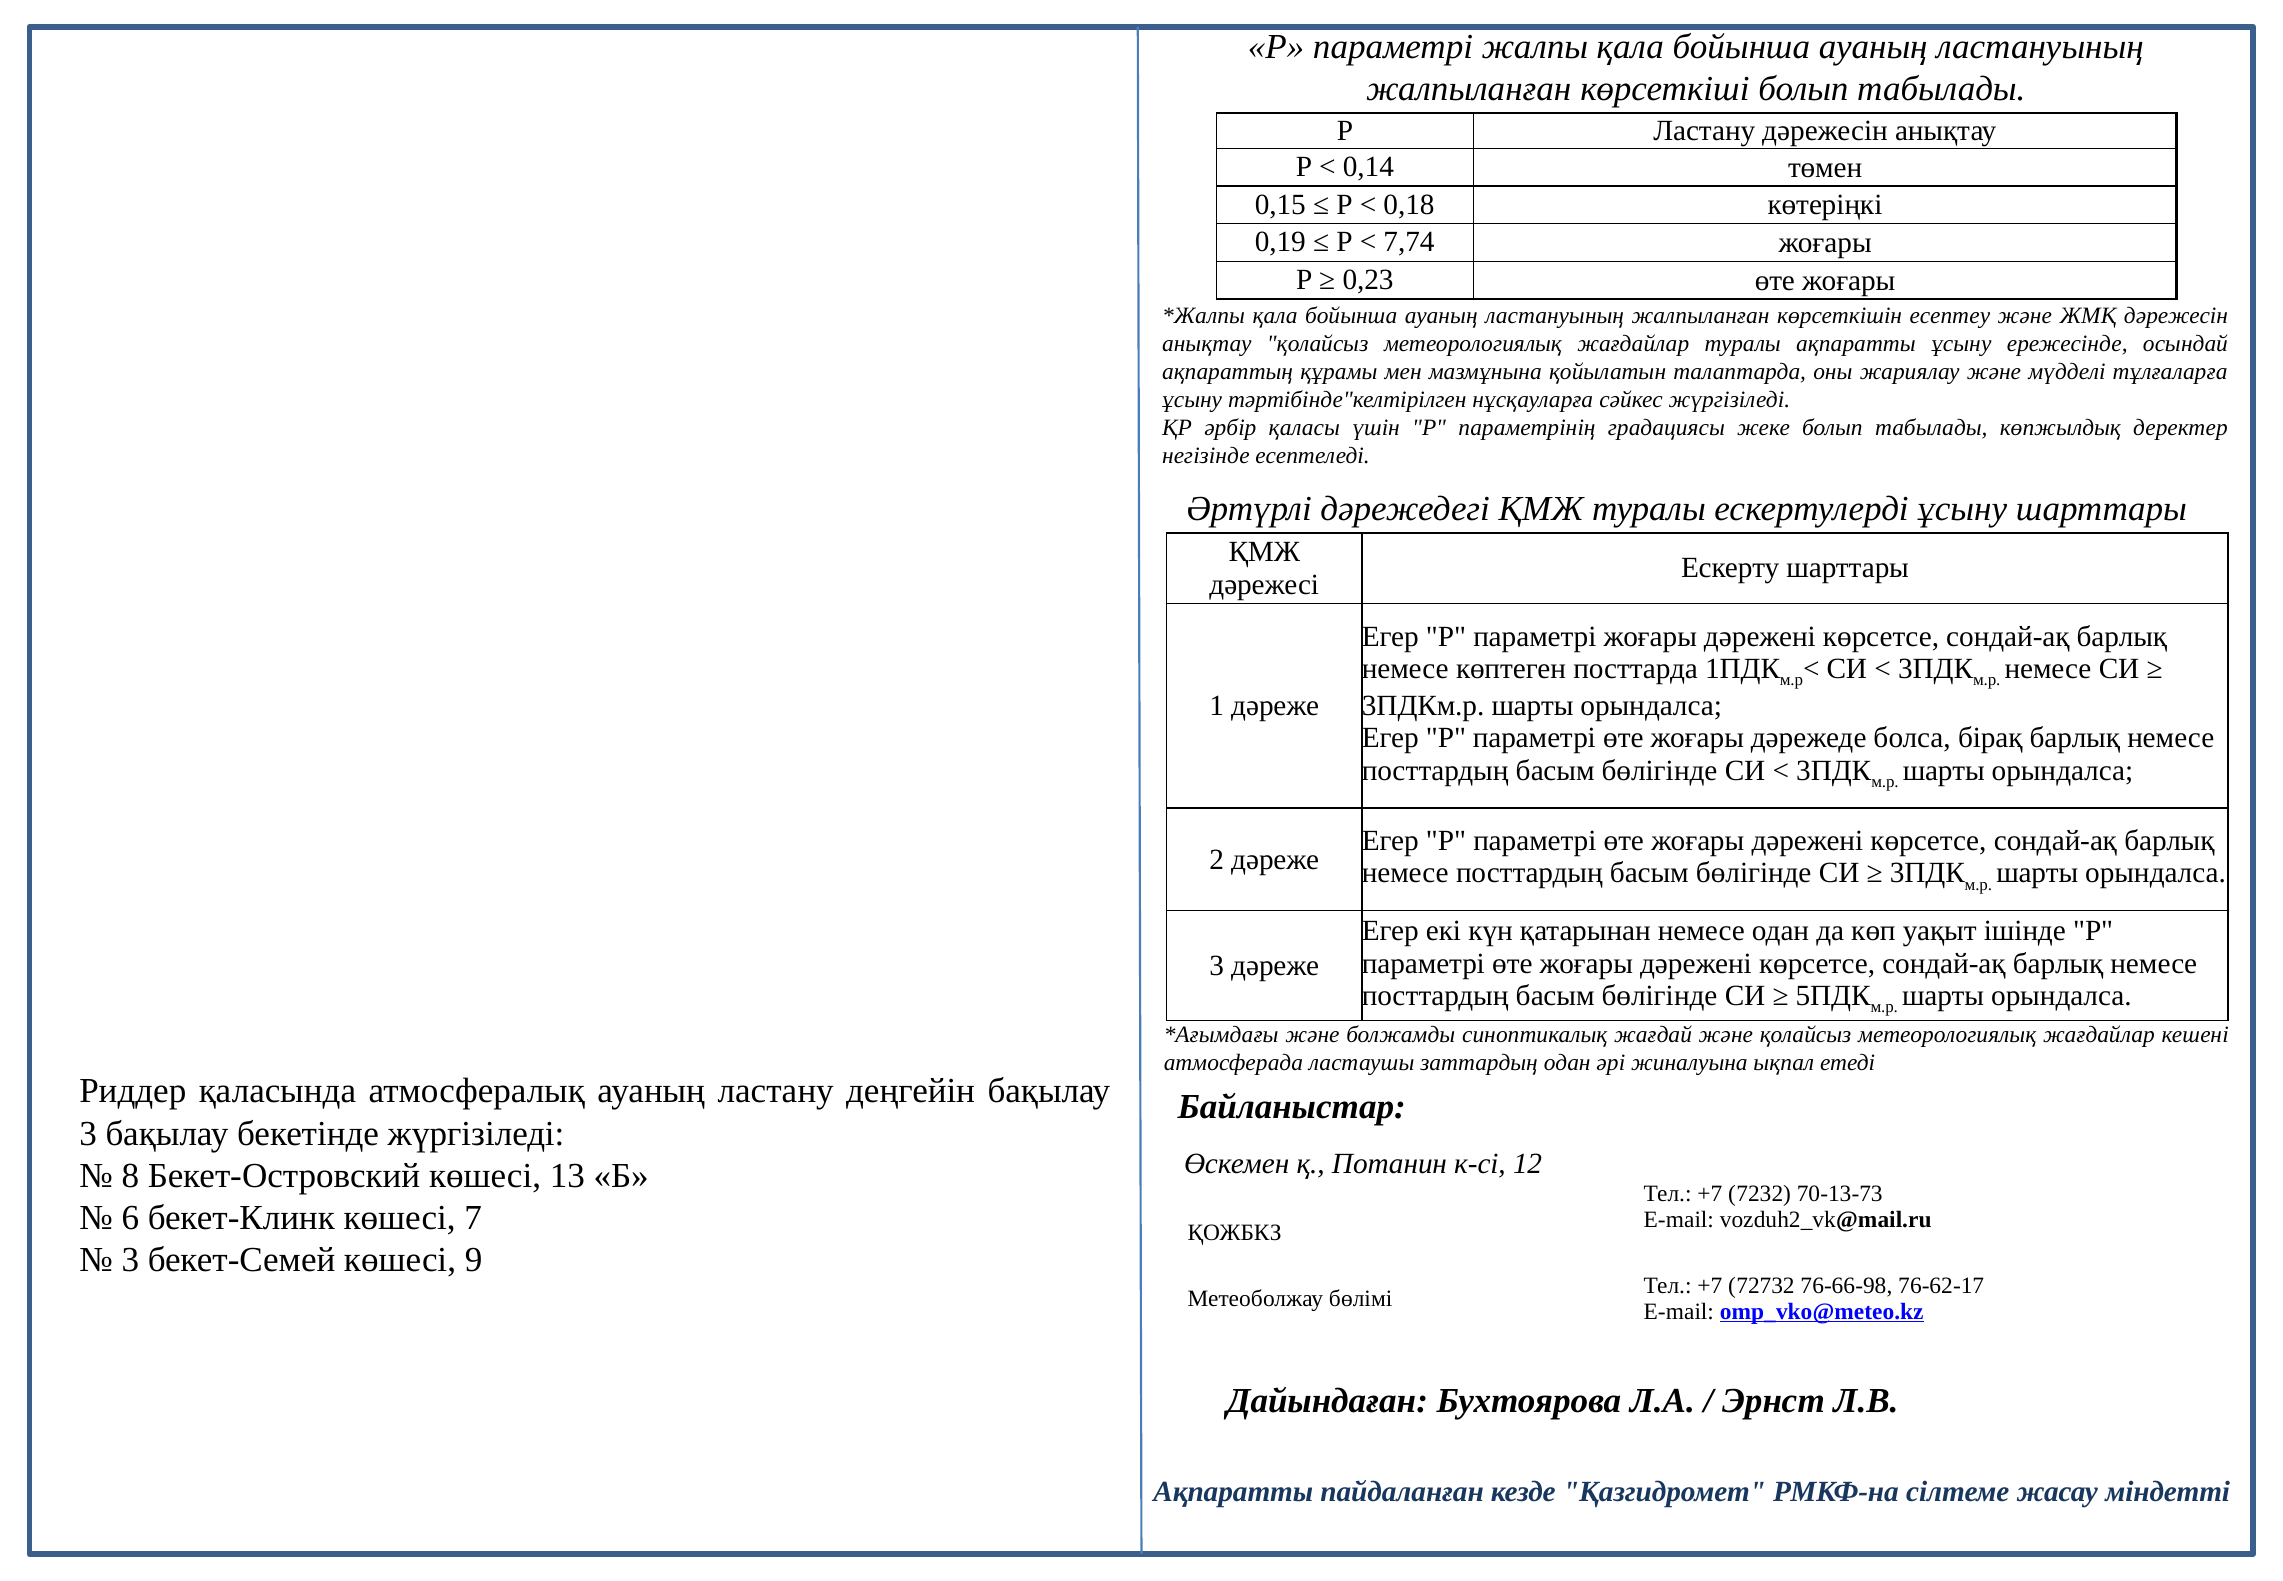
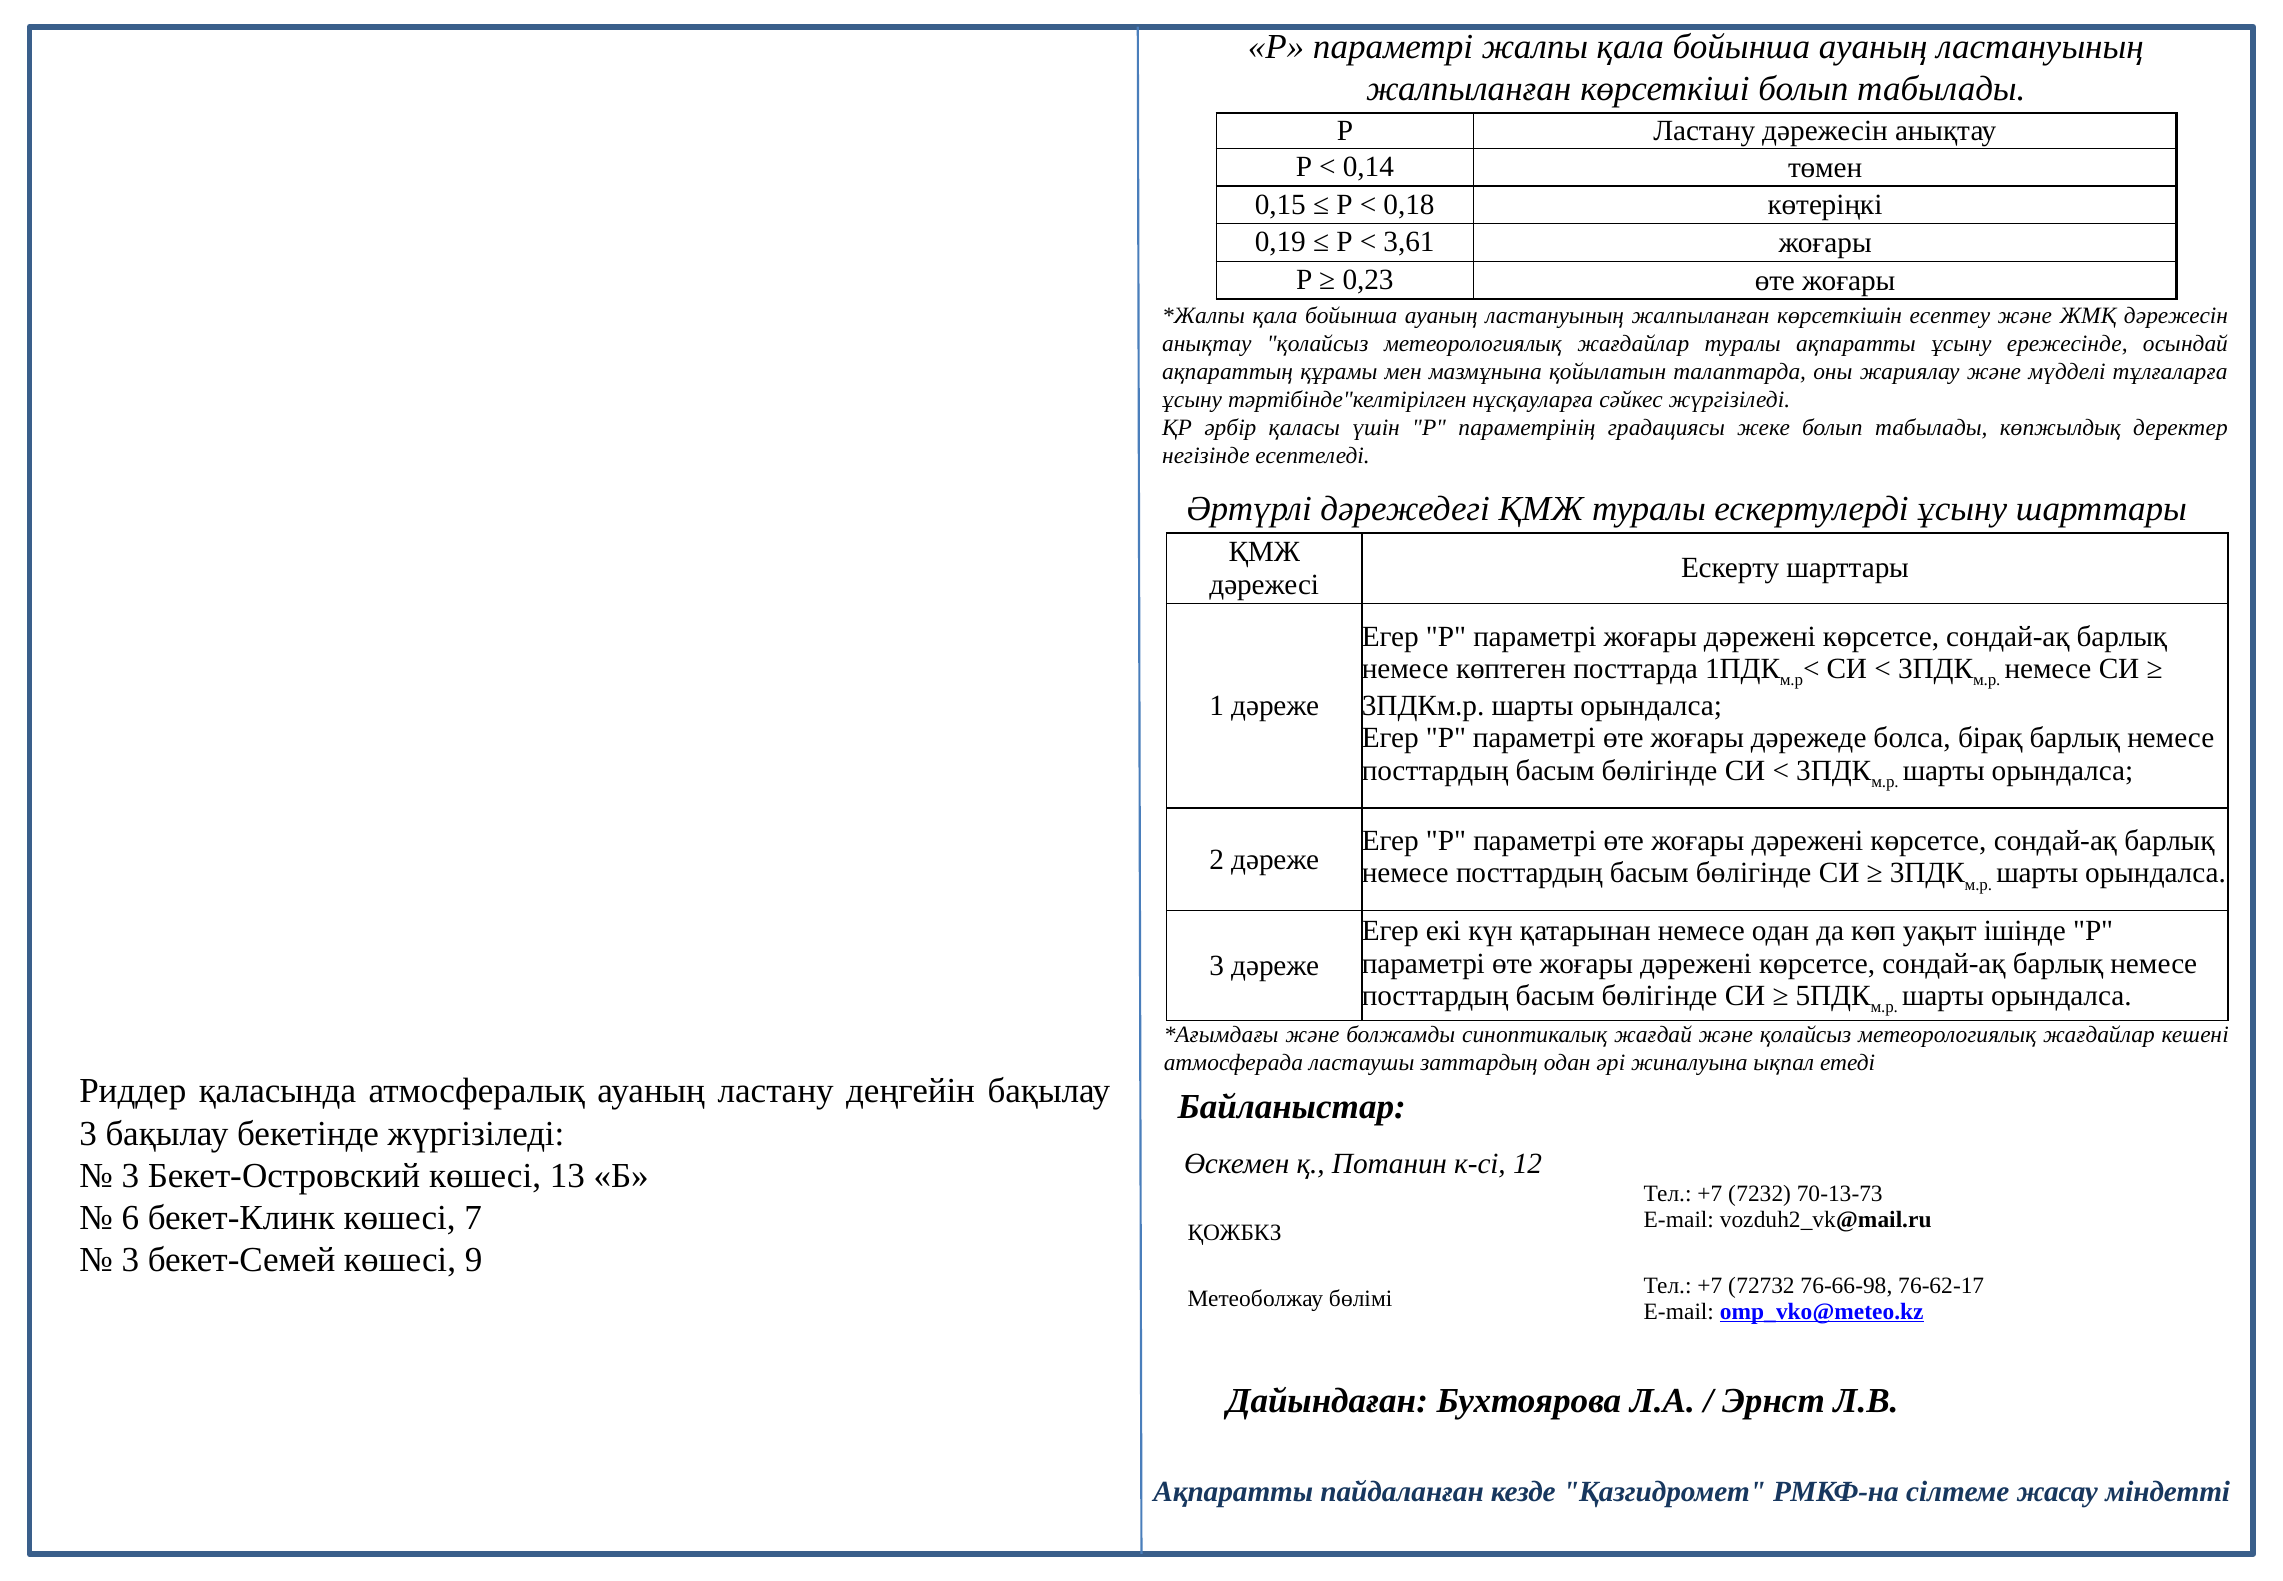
7,74: 7,74 -> 3,61
8 at (130, 1175): 8 -> 3
